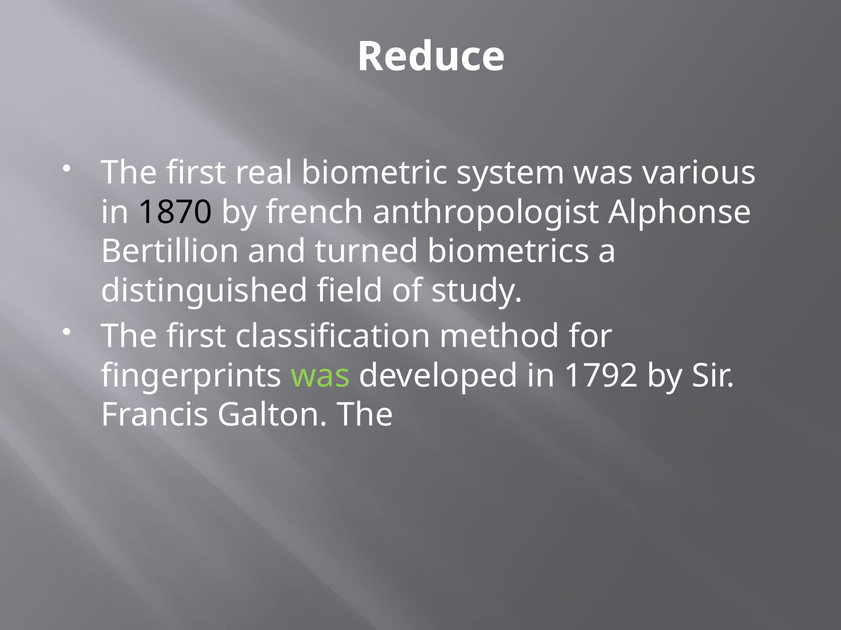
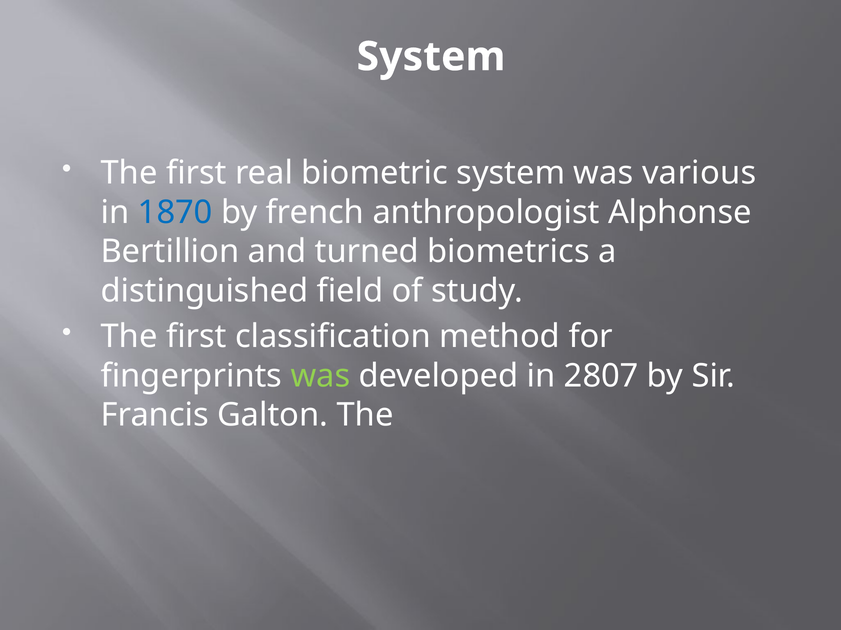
Reduce at (431, 57): Reduce -> System
1870 colour: black -> blue
1792: 1792 -> 2807
